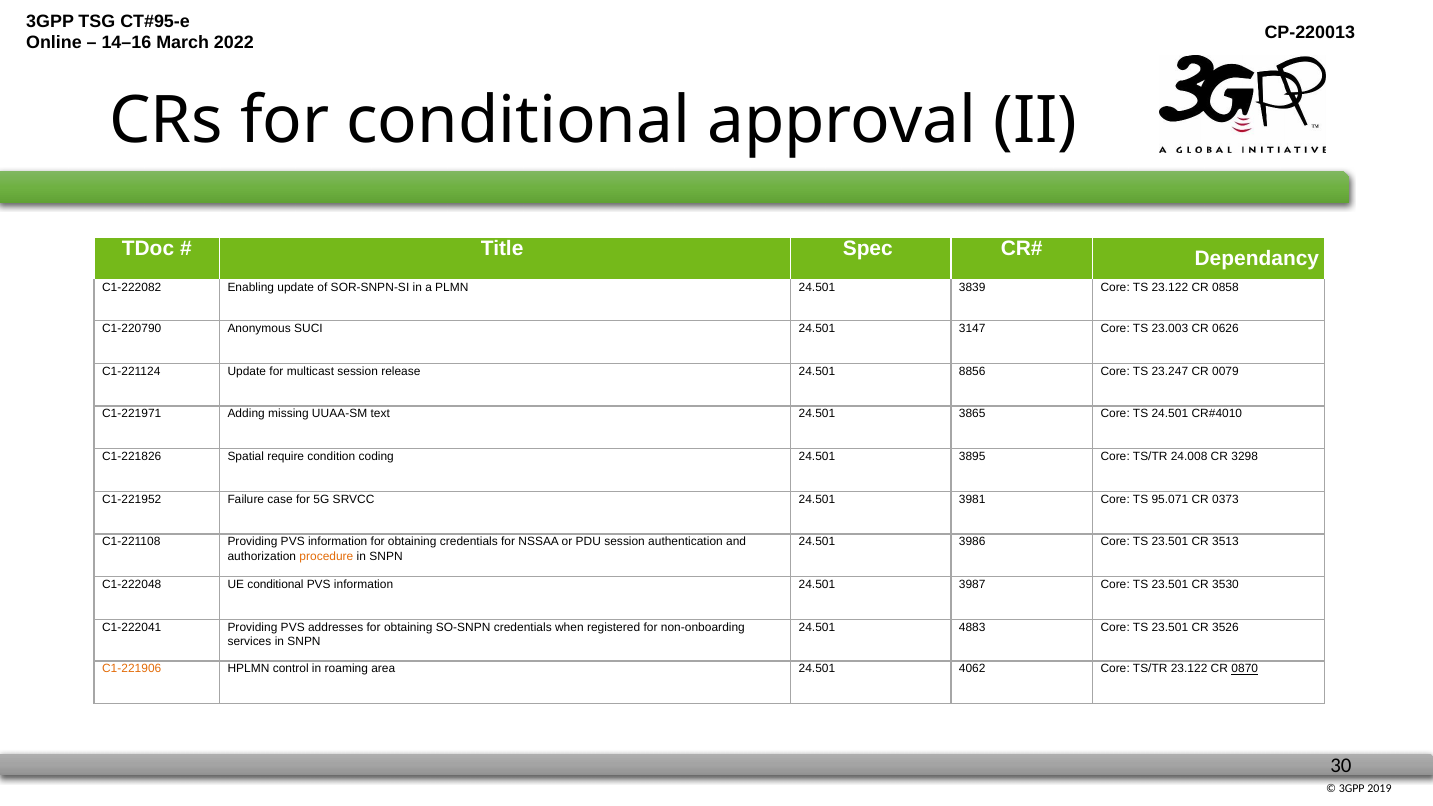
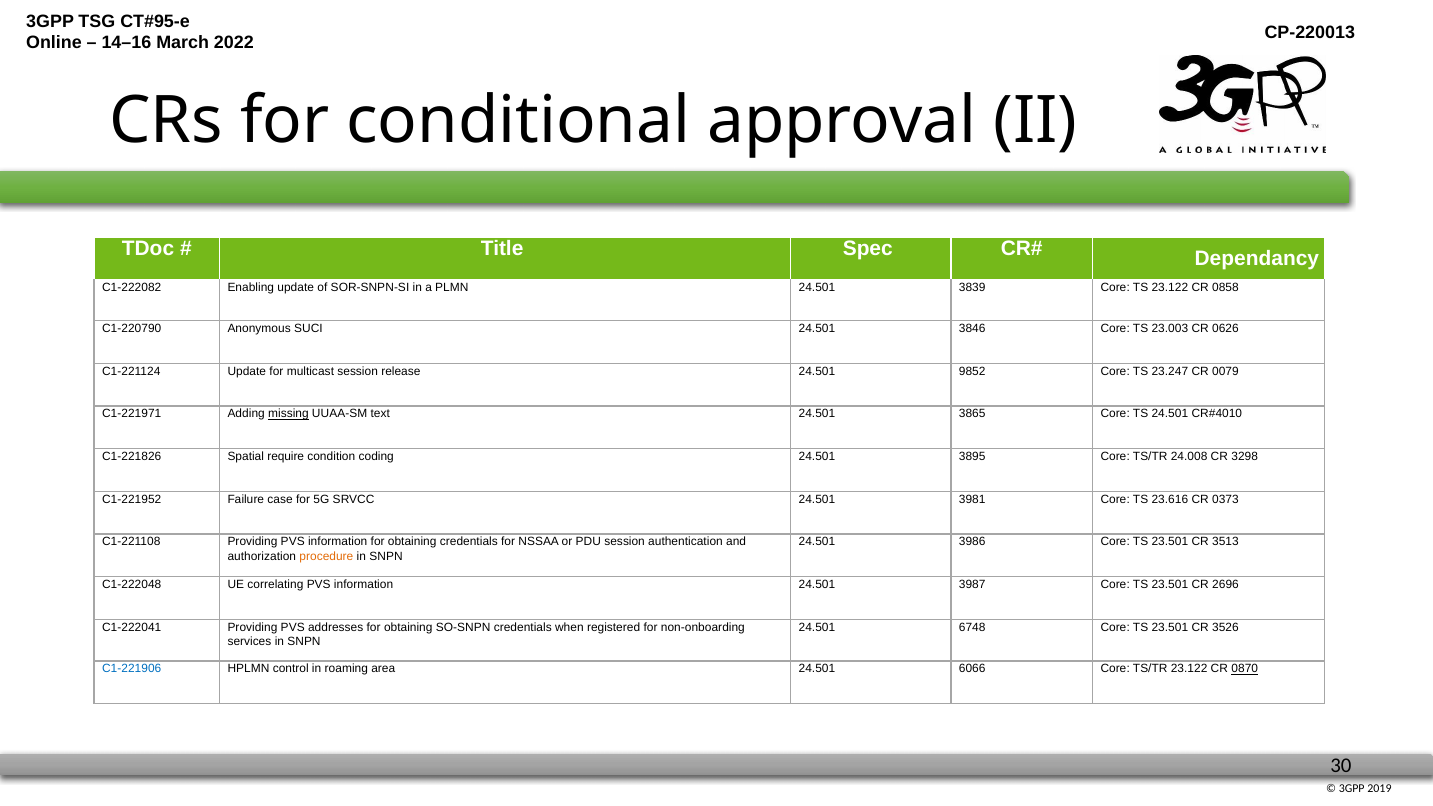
3147: 3147 -> 3846
8856: 8856 -> 9852
missing underline: none -> present
95.071: 95.071 -> 23.616
UE conditional: conditional -> correlating
3530: 3530 -> 2696
4883: 4883 -> 6748
C1-221906 colour: orange -> blue
4062: 4062 -> 6066
